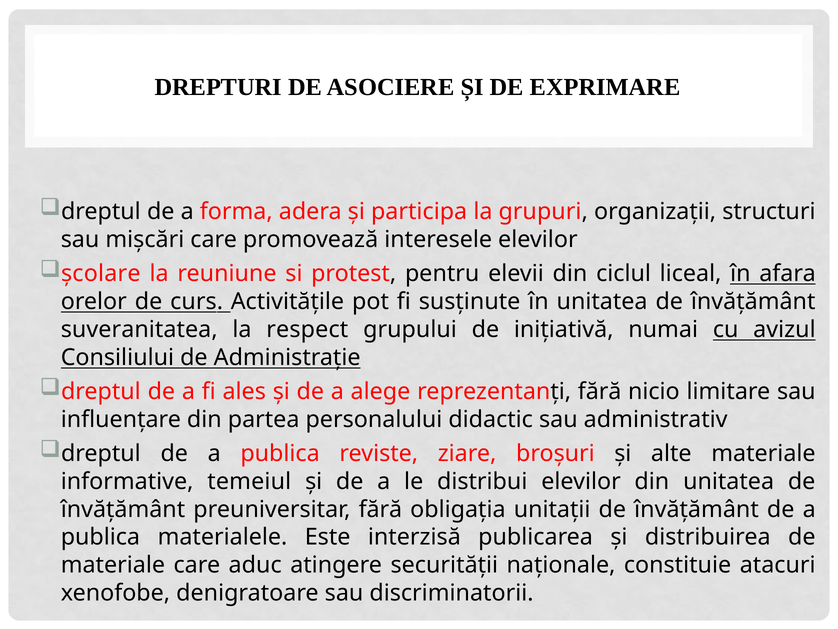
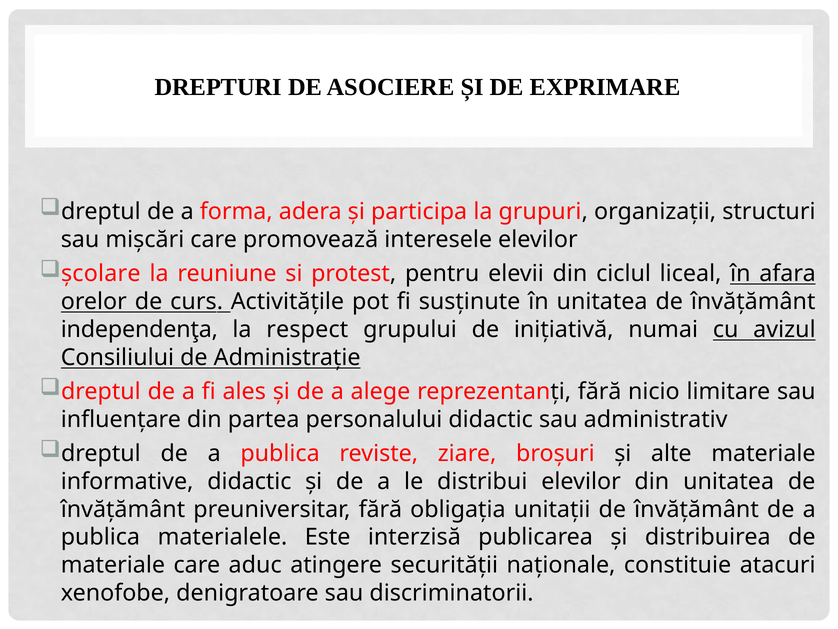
suveranitatea: suveranitatea -> independenţa
informative temeiul: temeiul -> didactic
